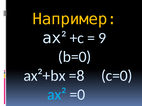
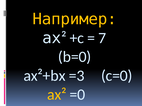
9: 9 -> 7
=8: =8 -> =3
ах² colour: light blue -> yellow
